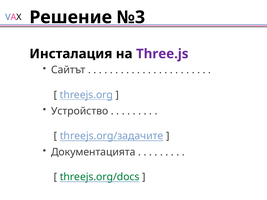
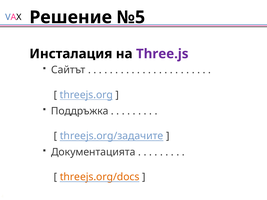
№3: №3 -> №5
Устройство: Устройство -> Поддръжка
threejs.org/docs colour: green -> orange
